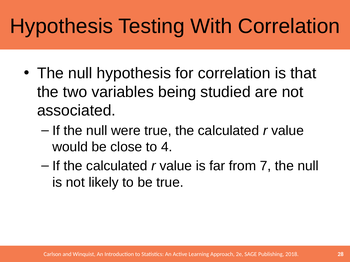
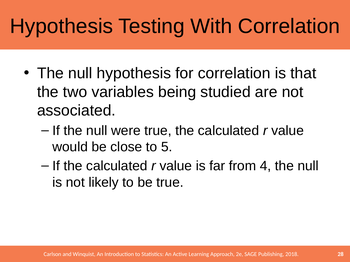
4: 4 -> 5
7: 7 -> 4
